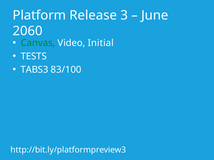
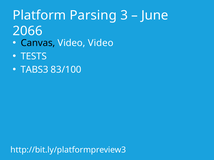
Release: Release -> Parsing
2060: 2060 -> 2066
Canvas colour: green -> black
Video Initial: Initial -> Video
